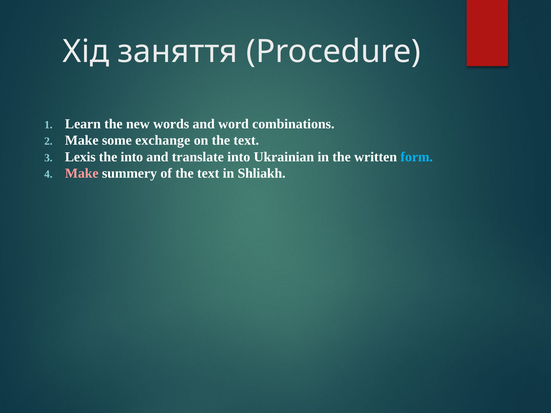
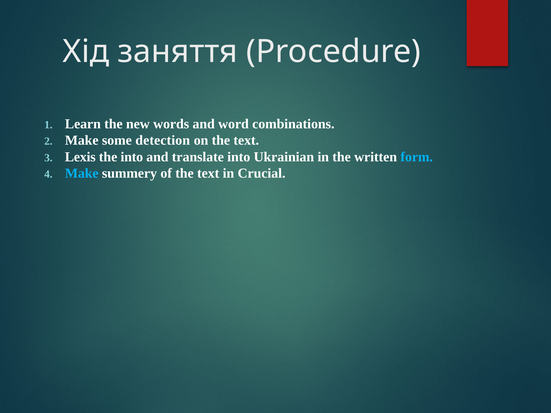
exchange: exchange -> detection
Make at (82, 173) colour: pink -> light blue
Shliakh: Shliakh -> Crucial
